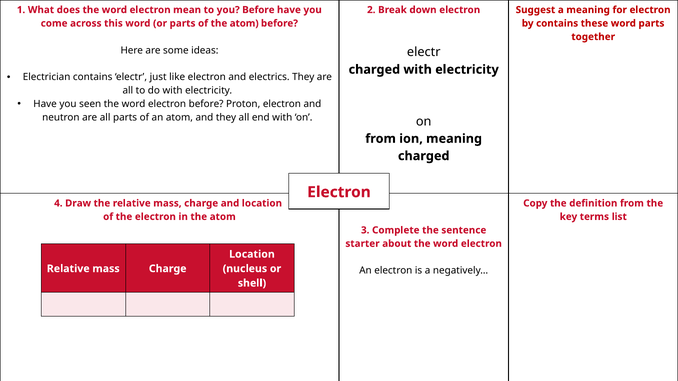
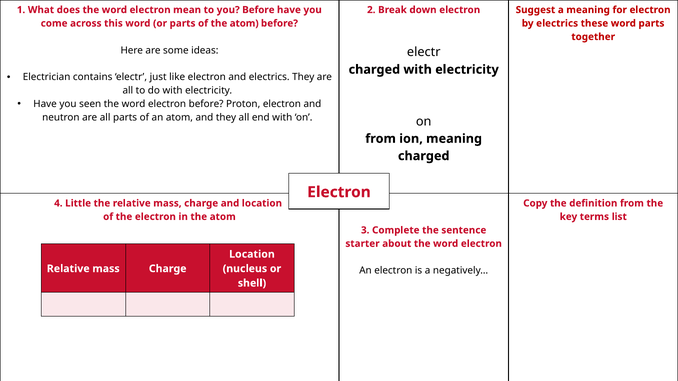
by contains: contains -> electrics
Draw: Draw -> Little
